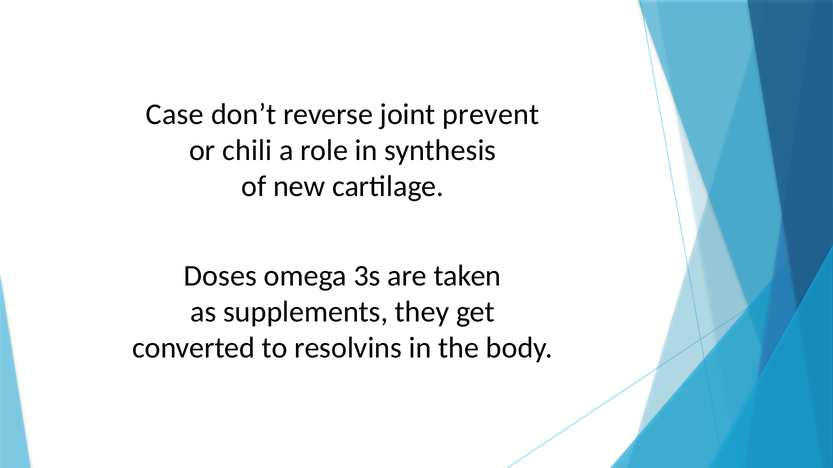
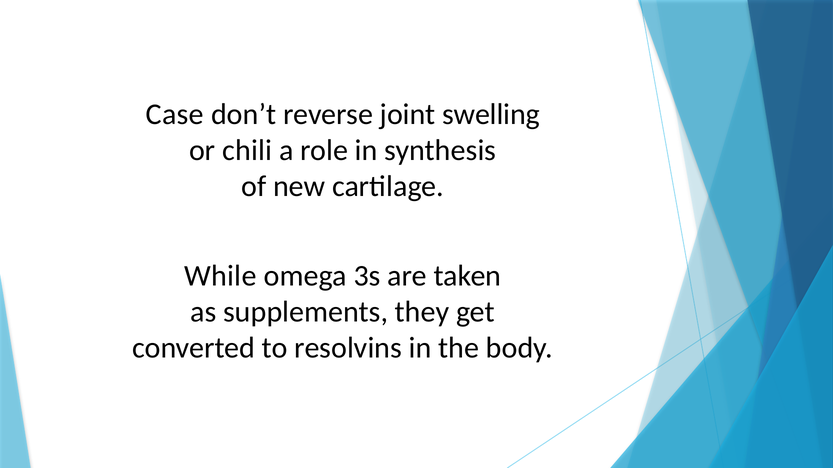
prevent: prevent -> swelling
Doses: Doses -> While
